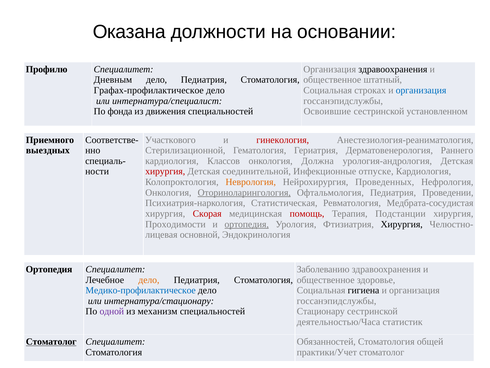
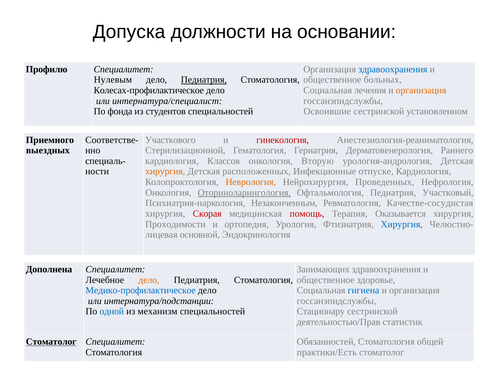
Оказана: Оказана -> Допуска
здравоохранения at (393, 69) colour: black -> blue
Дневным: Дневным -> Нулевым
Педиатрия at (204, 80) underline: none -> present
штатный: штатный -> больных
Графах-профилактическое: Графах-профилактическое -> Колесах-профилактическое
строках: строках -> лечения
организация at (421, 90) colour: blue -> orange
движения: движения -> студентов
Должна: Должна -> Вторую
хирургия at (165, 171) colour: red -> orange
соединительной: соединительной -> расположенных
Проведении: Проведении -> Участковый
Статистическая: Статистическая -> Незаконченным
Медбрата-сосудистая: Медбрата-сосудистая -> Качестве-сосудистая
Подстанции: Подстанции -> Оказывается
ортопедия at (247, 224) underline: present -> none
Хирургия at (402, 224) colour: black -> blue
Ортопедия at (49, 269): Ортопедия -> Дополнена
Заболеванию: Заболеванию -> Занимающих
гигиена colour: black -> blue
интернатура/стационару: интернатура/стационару -> интернатура/подстанции
одной colour: purple -> blue
деятельностью/Часа: деятельностью/Часа -> деятельностью/Прав
практики/Учет: практики/Учет -> практики/Есть
